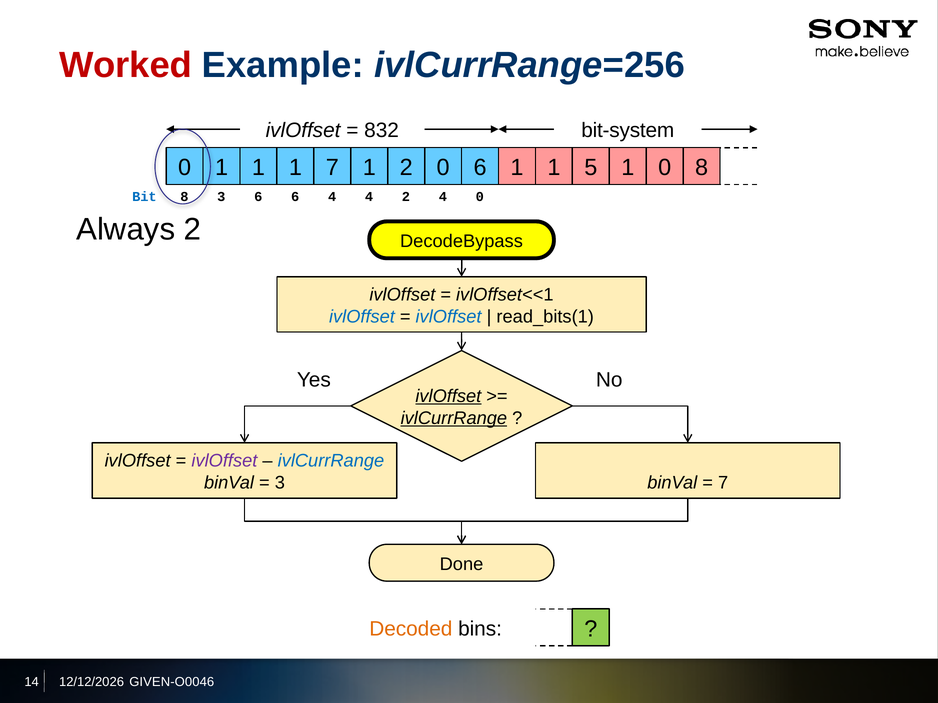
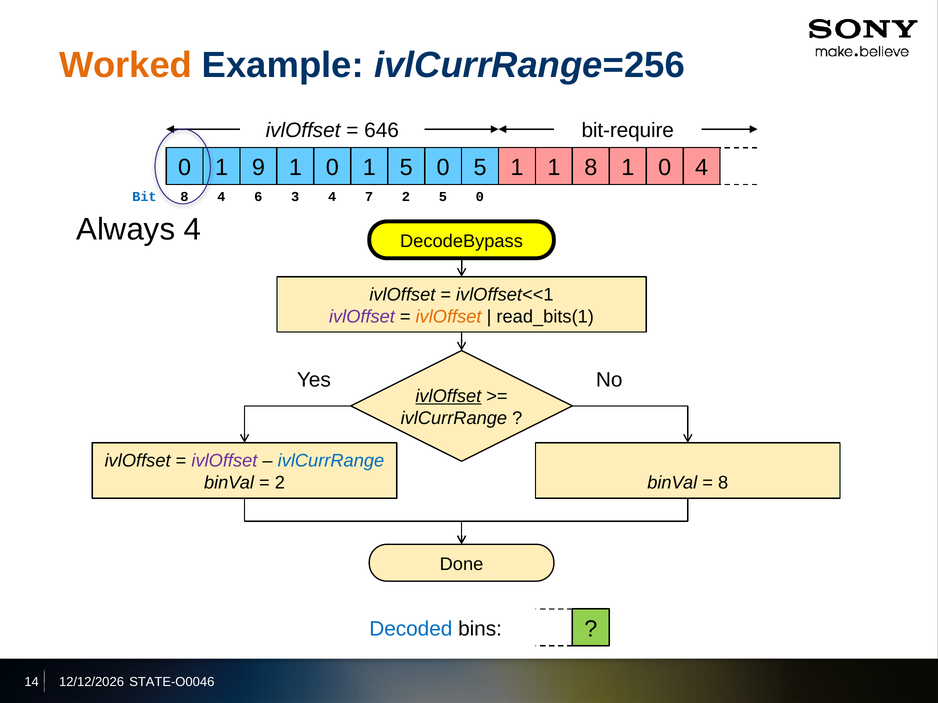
Worked colour: red -> orange
832: 832 -> 646
bit-system: bit-system -> bit-require
1 at (258, 168): 1 -> 9
7 at (332, 168): 7 -> 0
1 2: 2 -> 5
0 6: 6 -> 5
1 5: 5 -> 8
0 8: 8 -> 4
8 3: 3 -> 4
6 6: 6 -> 3
4 4: 4 -> 7
2 4: 4 -> 5
Always 2: 2 -> 4
ivlOffset at (362, 317) colour: blue -> purple
ivlOffset at (449, 317) colour: blue -> orange
ivlCurrRange at (454, 418) underline: present -> none
3 at (280, 483): 3 -> 2
7 at (723, 483): 7 -> 8
Decoded colour: orange -> blue
GIVEN-O0046: GIVEN-O0046 -> STATE-O0046
